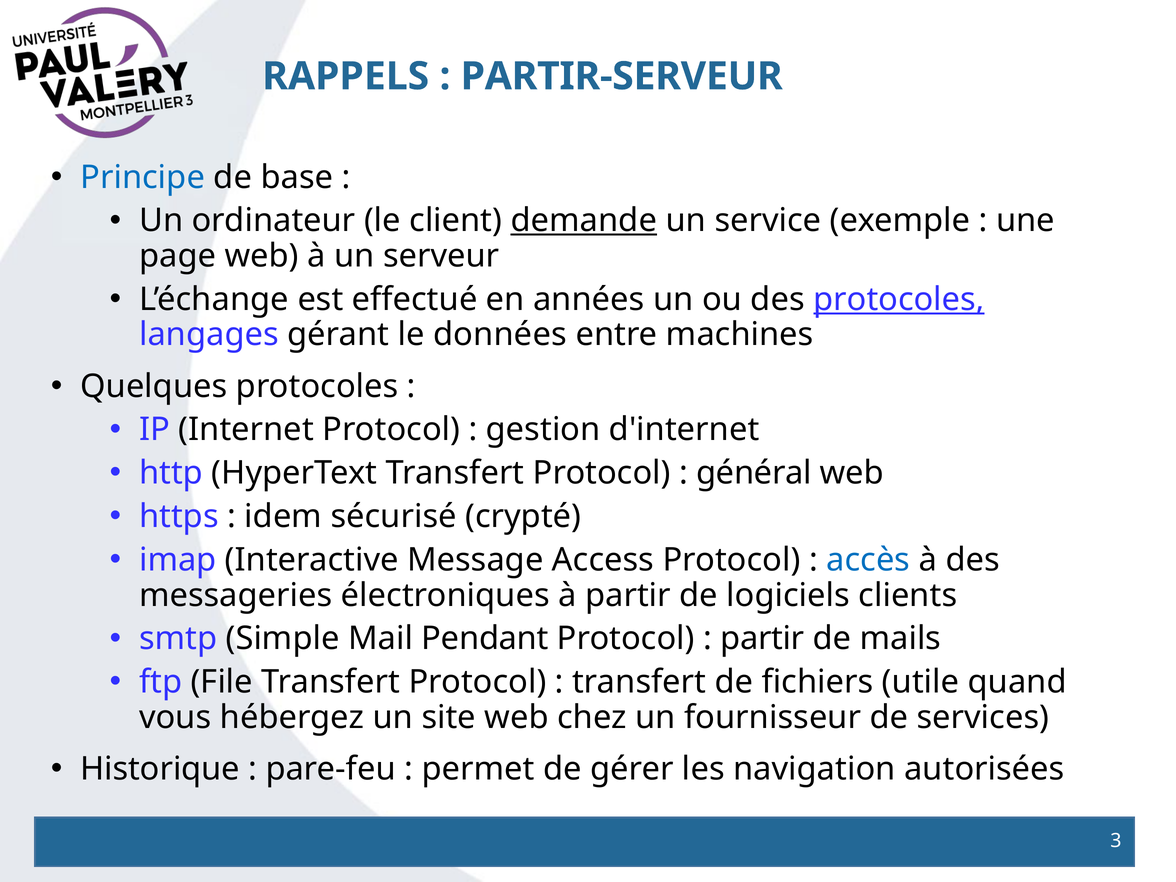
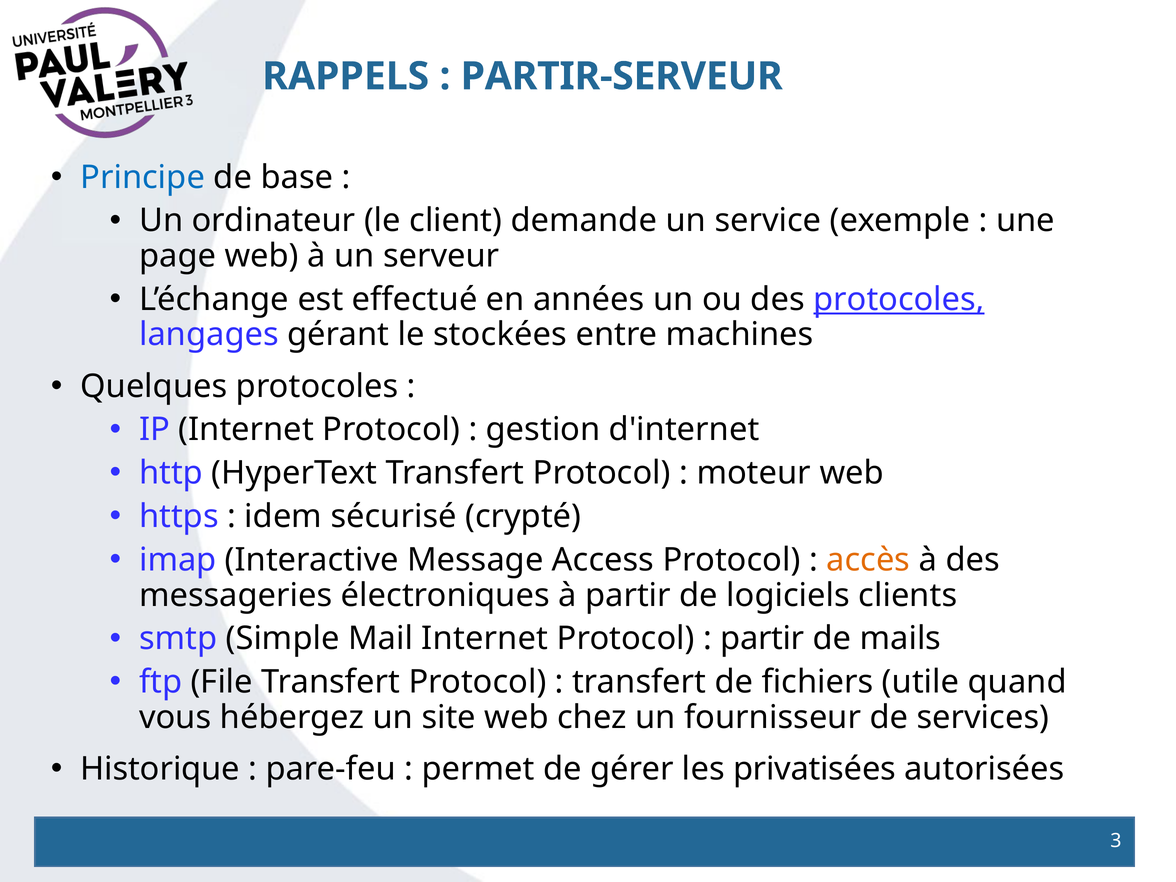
demande underline: present -> none
données: données -> stockées
général: général -> moteur
accès colour: blue -> orange
Mail Pendant: Pendant -> Internet
navigation: navigation -> privatisées
